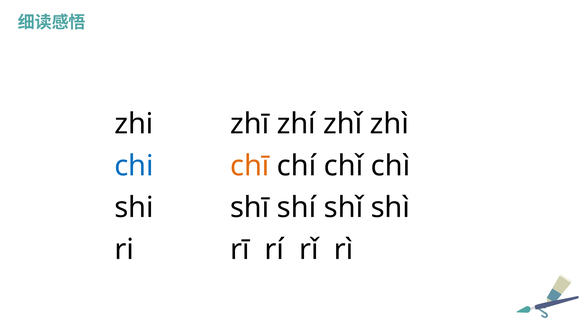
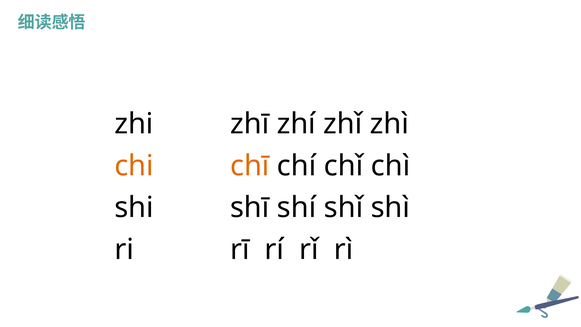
chi colour: blue -> orange
